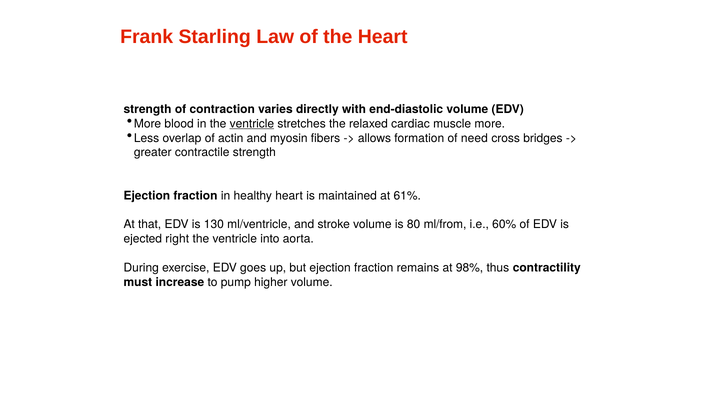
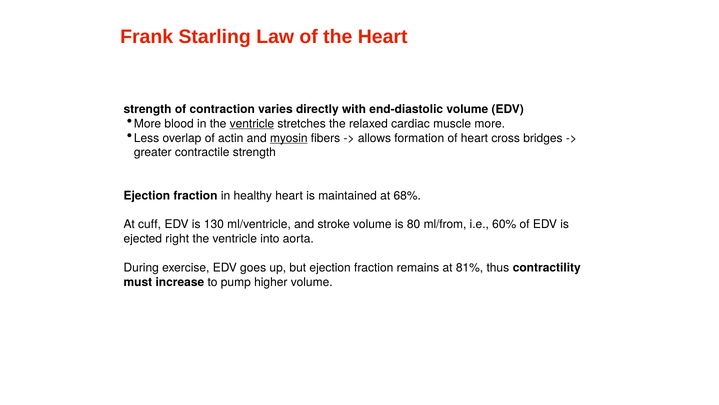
myosin underline: none -> present
of need: need -> heart
61%: 61% -> 68%
that: that -> cuff
98%: 98% -> 81%
